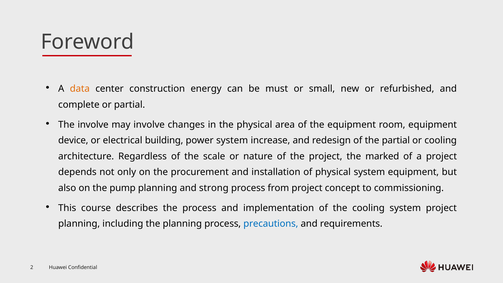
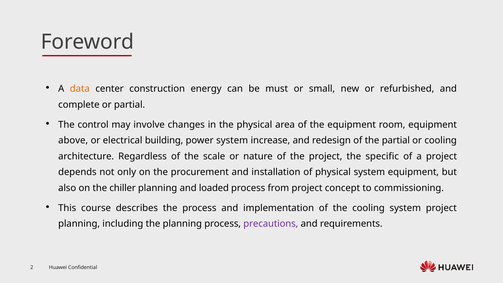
The involve: involve -> control
device: device -> above
marked: marked -> specific
pump: pump -> chiller
strong: strong -> loaded
precautions colour: blue -> purple
